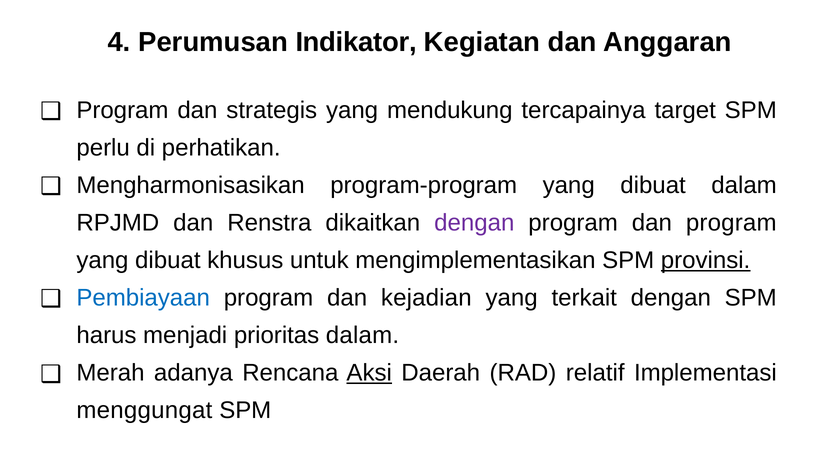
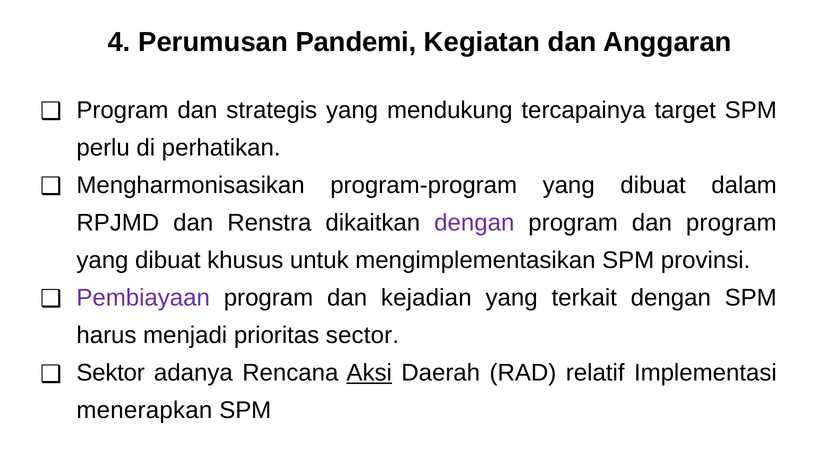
Indikator: Indikator -> Pandemi
provinsi underline: present -> none
Pembiayaan colour: blue -> purple
prioritas dalam: dalam -> sector
Merah: Merah -> Sektor
menggungat: menggungat -> menerapkan
